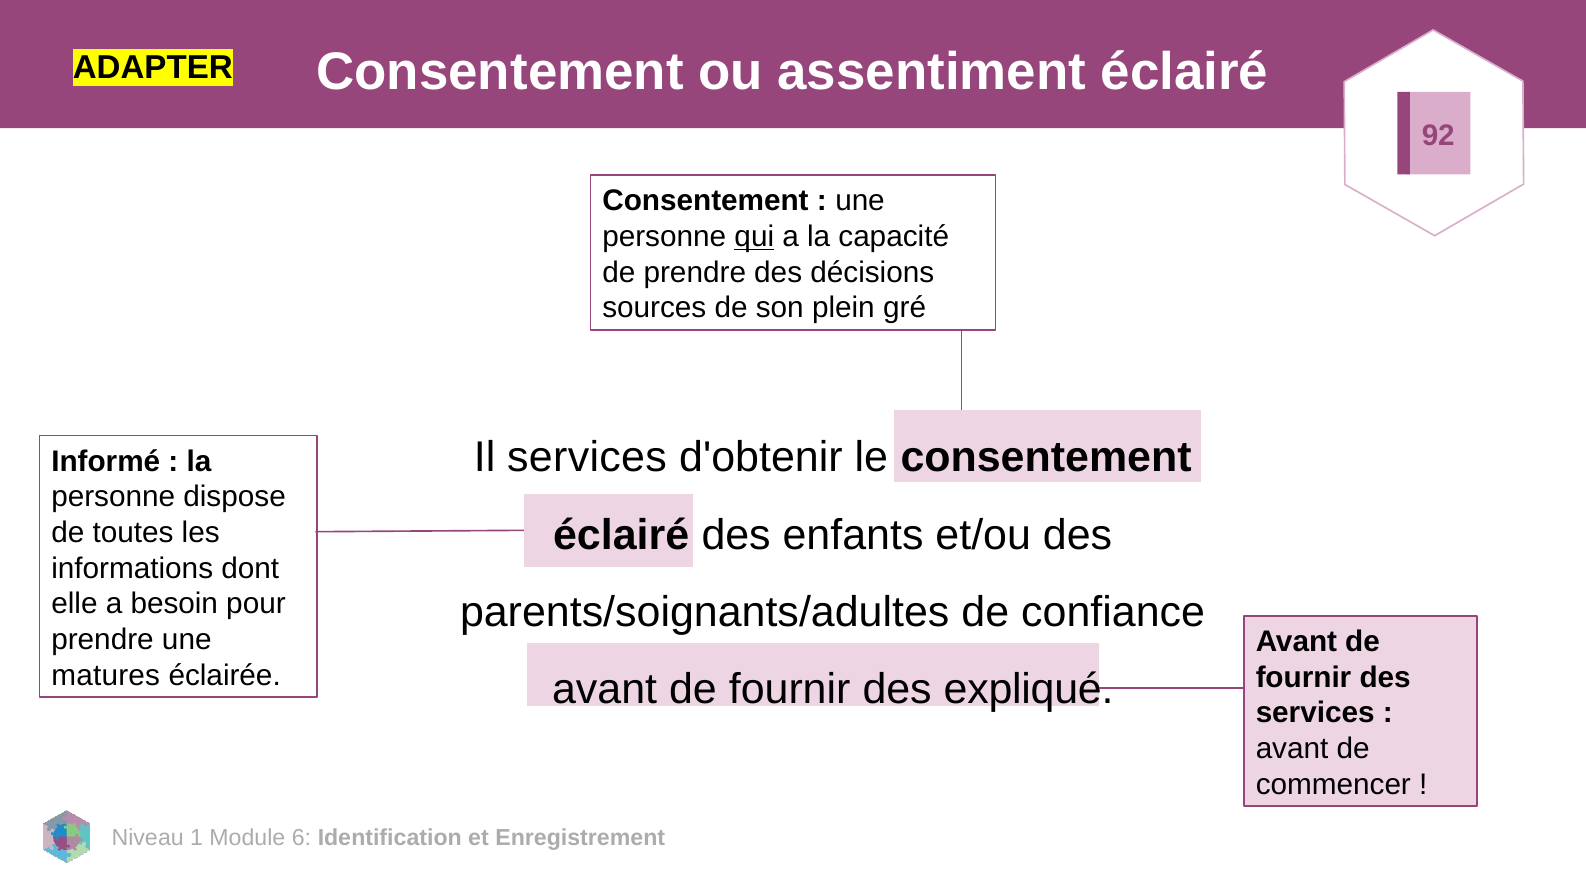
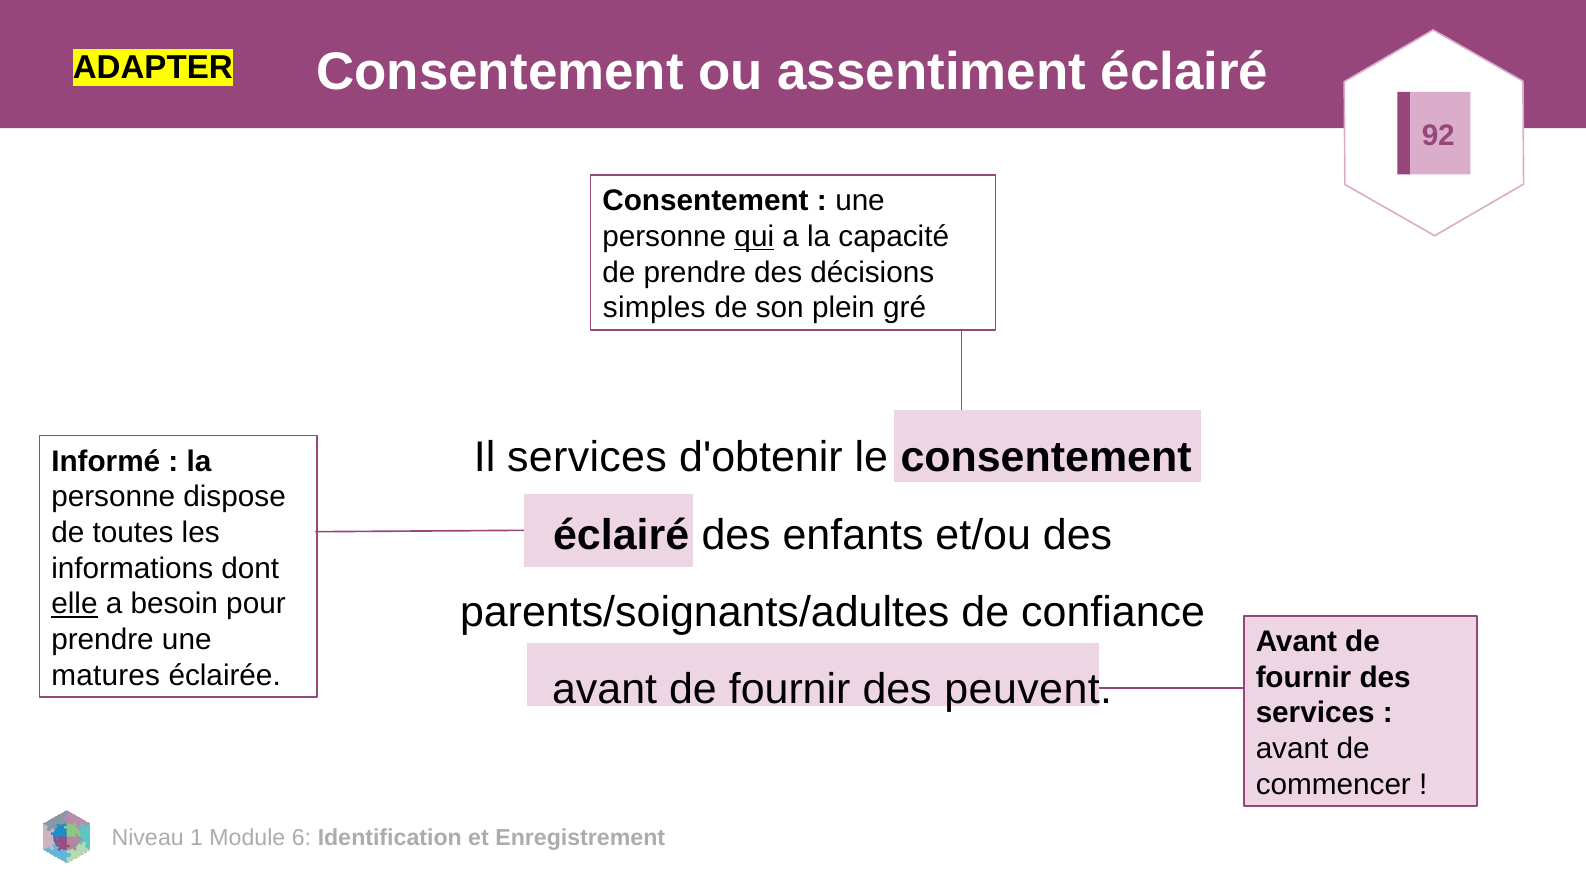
sources: sources -> simples
elle underline: none -> present
expliqué: expliqué -> peuvent
